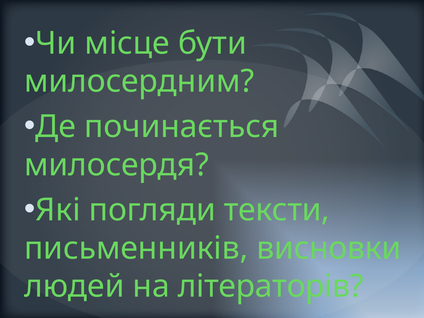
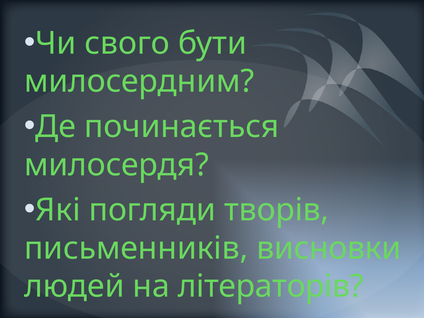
місце: місце -> свого
тексти: тексти -> творів
